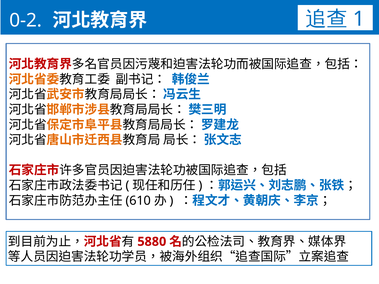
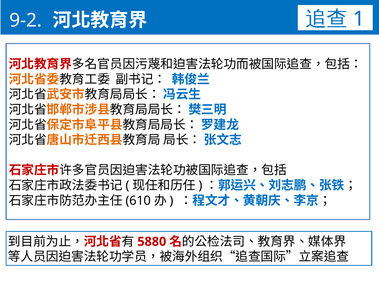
0-2: 0-2 -> 9-2
